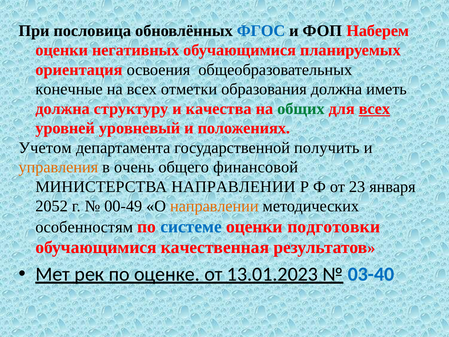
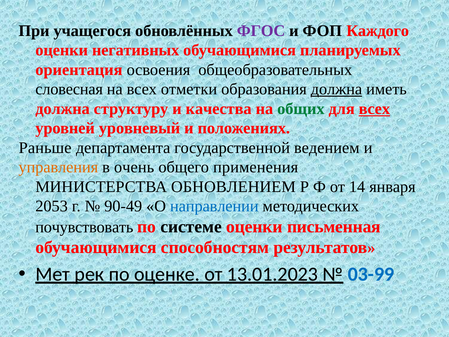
пословица: пословица -> учащегося
ФГОС colour: blue -> purple
Наберем: Наберем -> Каждого
конечные: конечные -> словесная
должна at (336, 89) underline: none -> present
Учетом: Учетом -> Раньше
получить: получить -> ведением
финансовой: финансовой -> применения
МИНИСТЕРСТВА НАПРАВЛЕНИИ: НАПРАВЛЕНИИ -> ОБНОВЛЕНИЕМ
23: 23 -> 14
2052: 2052 -> 2053
00-49: 00-49 -> 90-49
направлении at (214, 206) colour: orange -> blue
особенностям: особенностям -> почувствовать
системе colour: blue -> black
подготовки: подготовки -> письменная
качественная: качественная -> способностям
03-40: 03-40 -> 03-99
